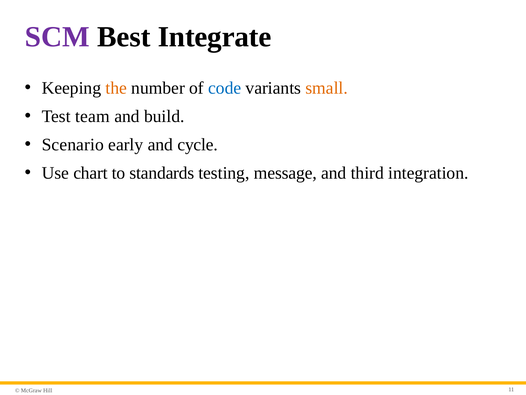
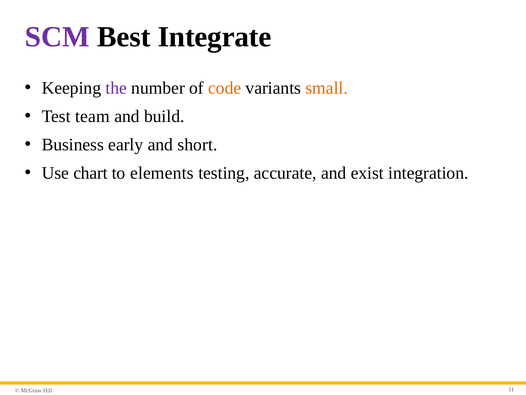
the colour: orange -> purple
code colour: blue -> orange
Scenario: Scenario -> Business
cycle: cycle -> short
standards: standards -> elements
message: message -> accurate
third: third -> exist
